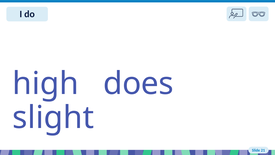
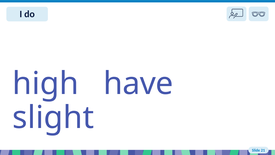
does: does -> have
